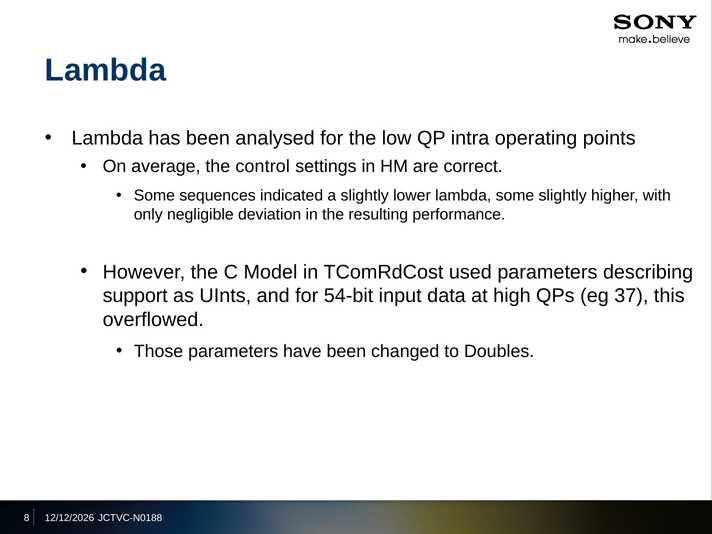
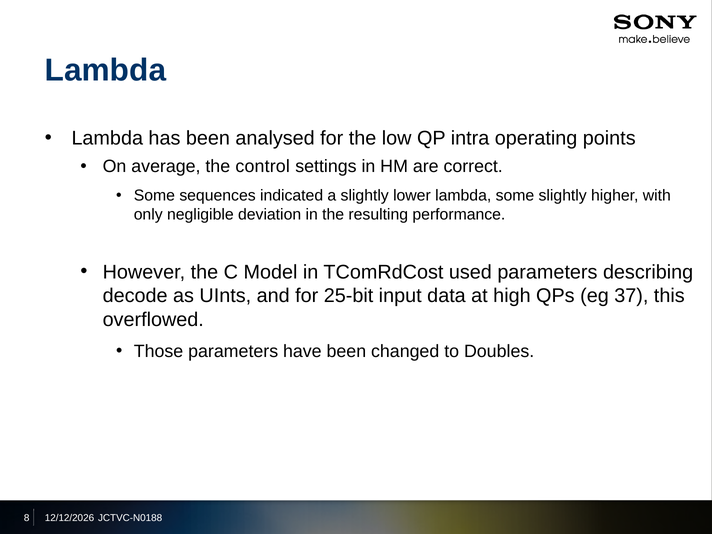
support: support -> decode
54-bit: 54-bit -> 25-bit
